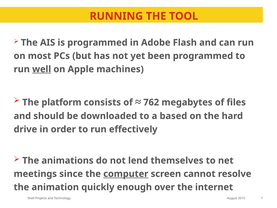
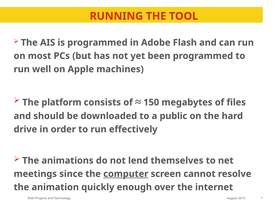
well underline: present -> none
762: 762 -> 150
based: based -> public
